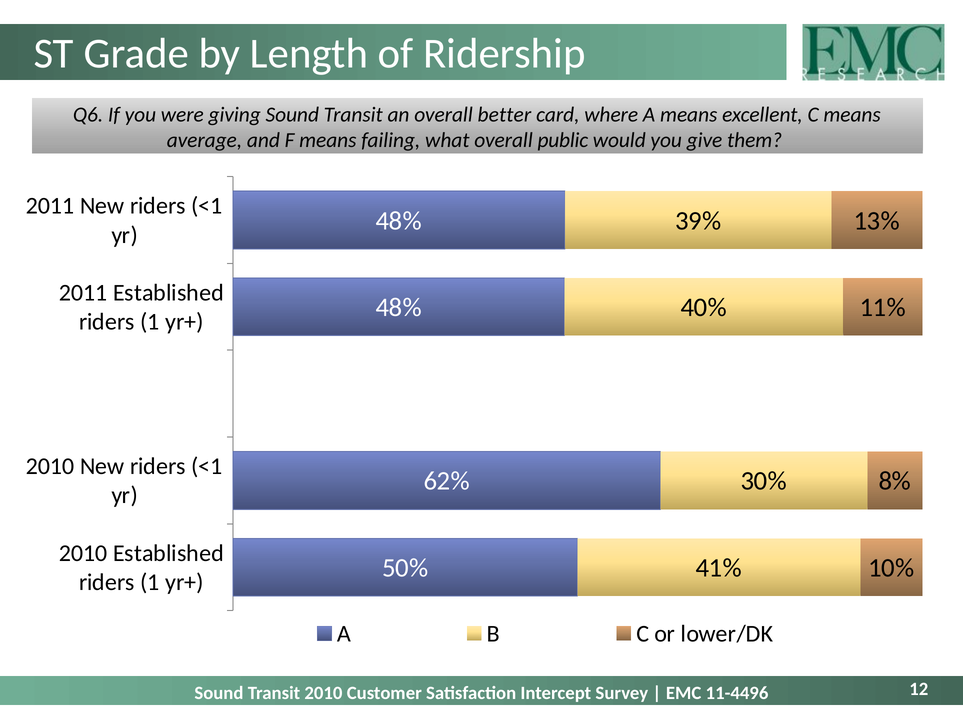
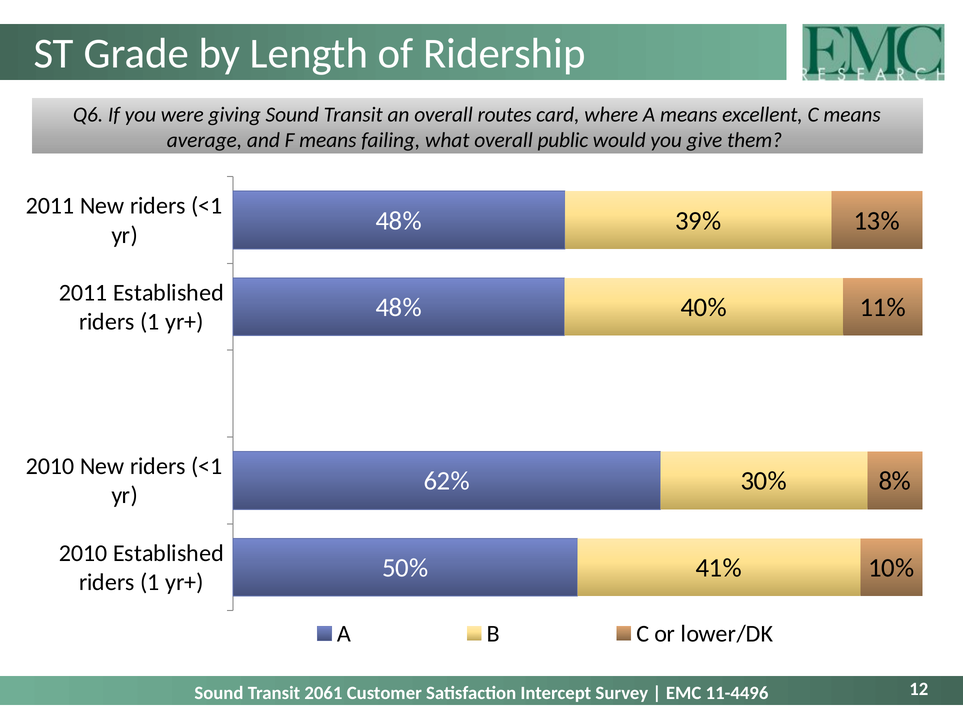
better: better -> routes
Transit 2010: 2010 -> 2061
